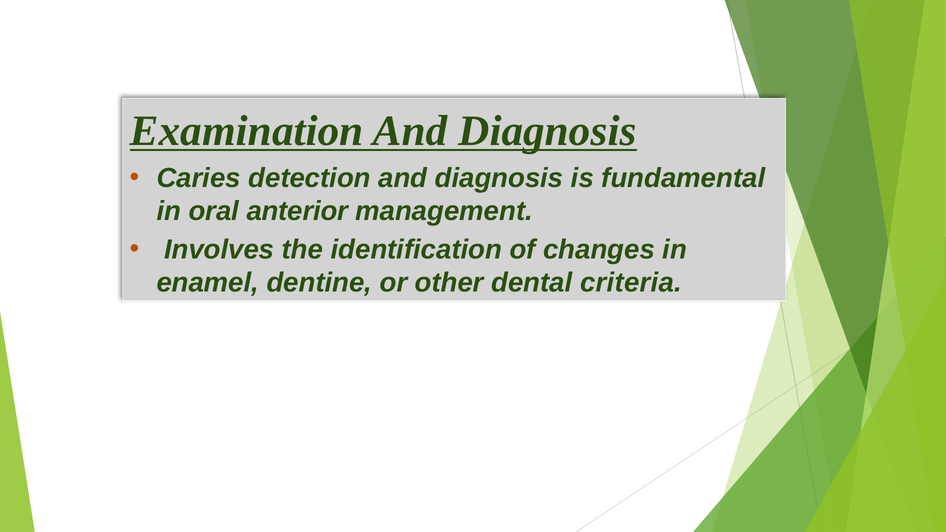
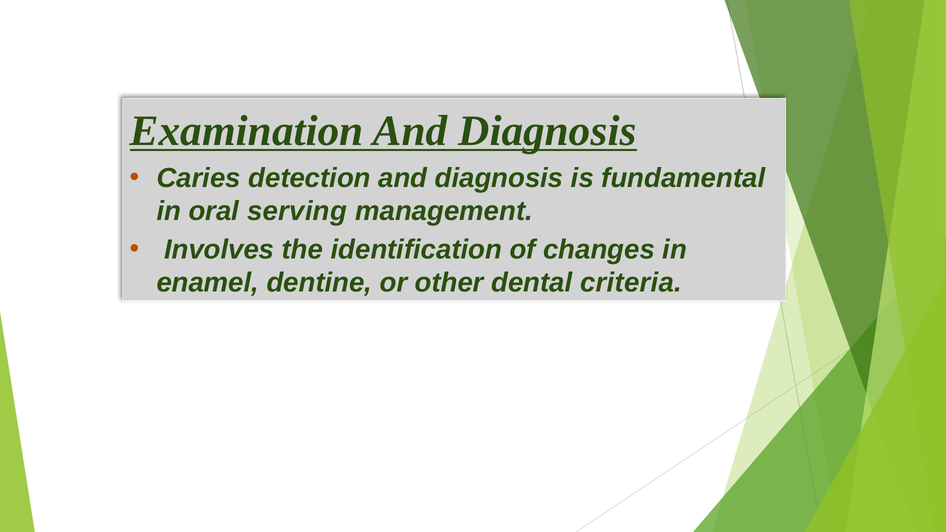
anterior: anterior -> serving
